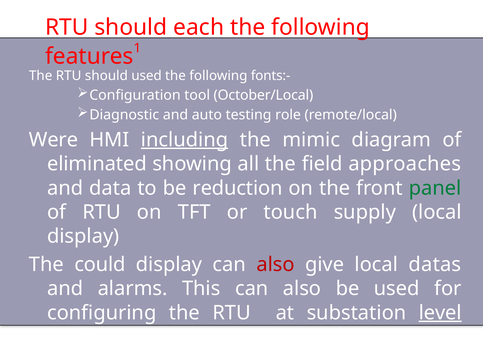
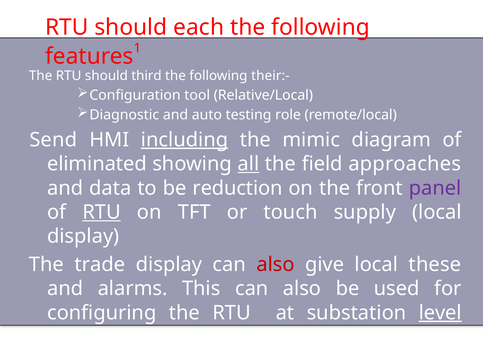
should used: used -> third
fonts:-: fonts:- -> their:-
October/Local: October/Local -> Relative/Local
Were: Were -> Send
all underline: none -> present
panel colour: green -> purple
RTU at (102, 212) underline: none -> present
could: could -> trade
datas: datas -> these
